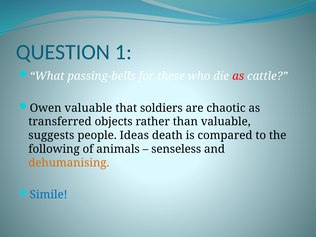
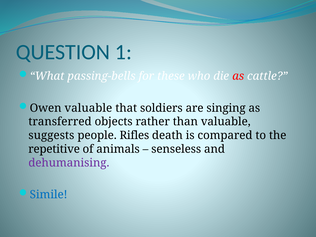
chaotic: chaotic -> singing
Ideas: Ideas -> Rifles
following: following -> repetitive
dehumanising colour: orange -> purple
